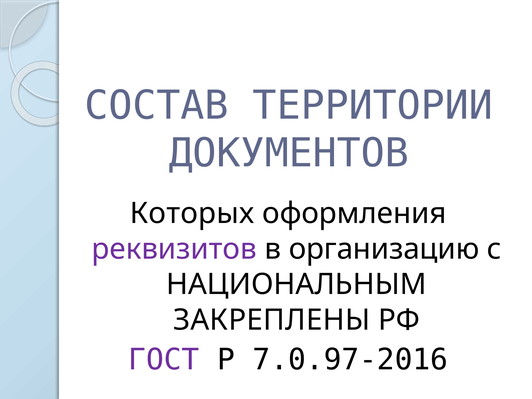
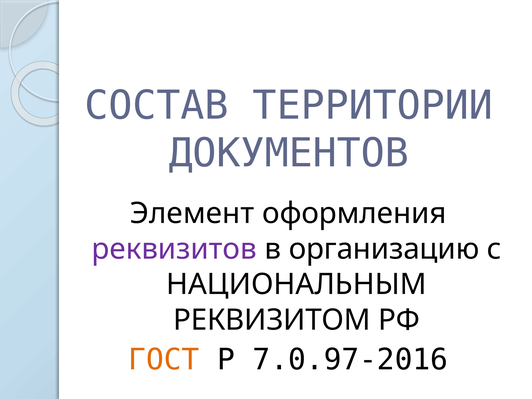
Которых: Которых -> Элемент
ЗАКРЕПЛЕНЫ: ЗАКРЕПЛЕНЫ -> РЕКВИЗИТОМ
ГОСТ colour: purple -> orange
